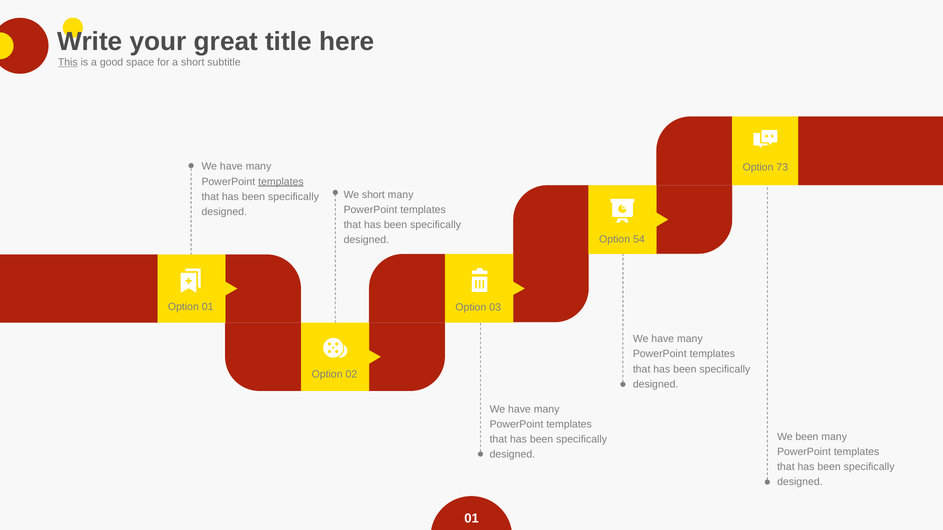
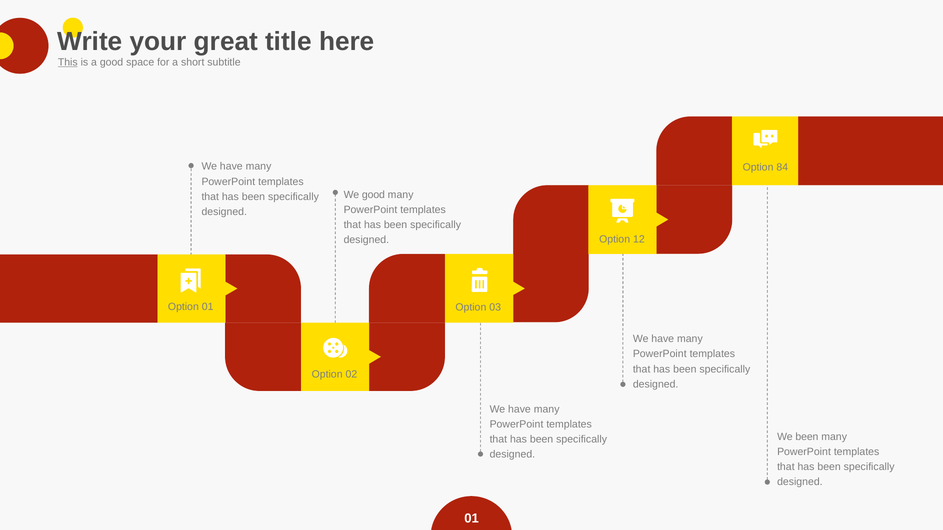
73: 73 -> 84
templates at (281, 182) underline: present -> none
We short: short -> good
54: 54 -> 12
